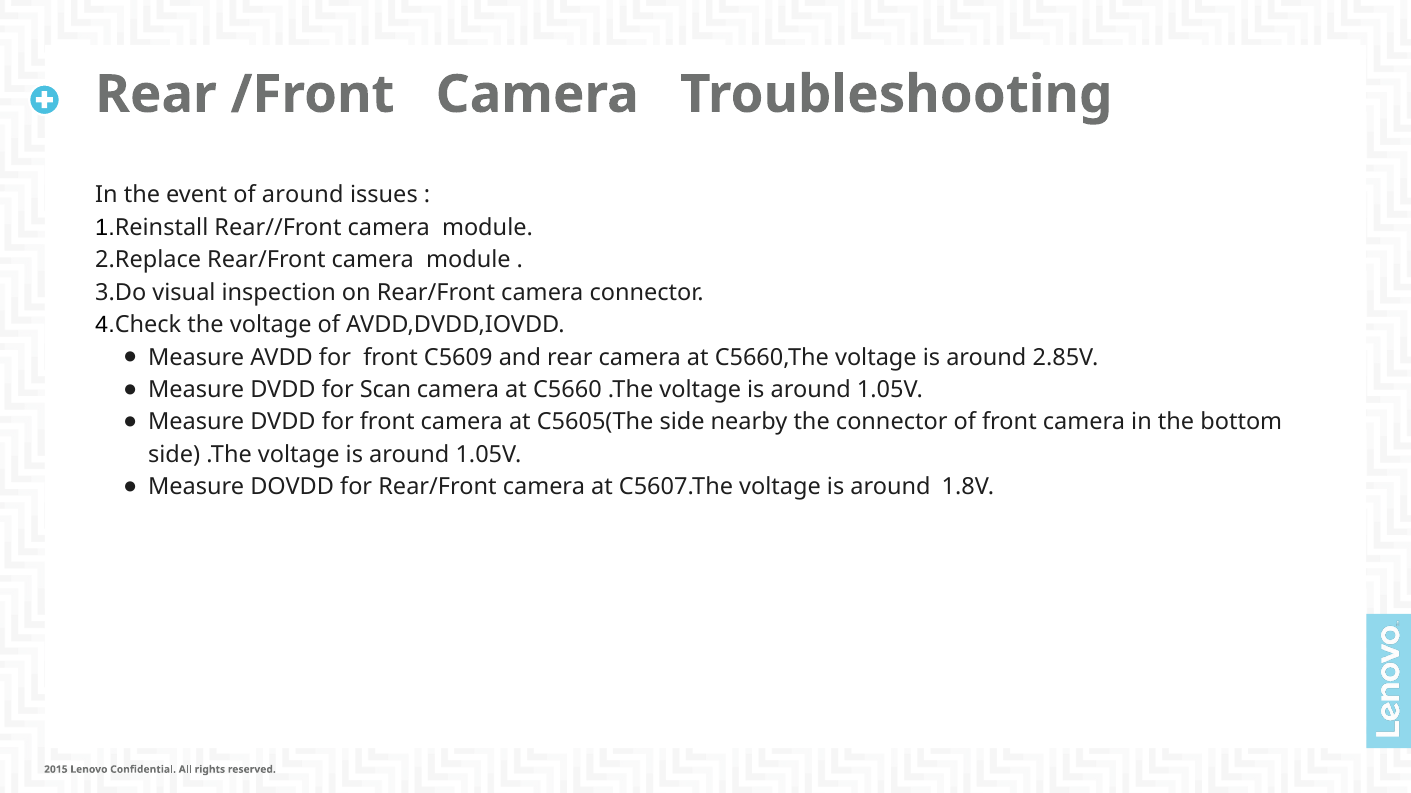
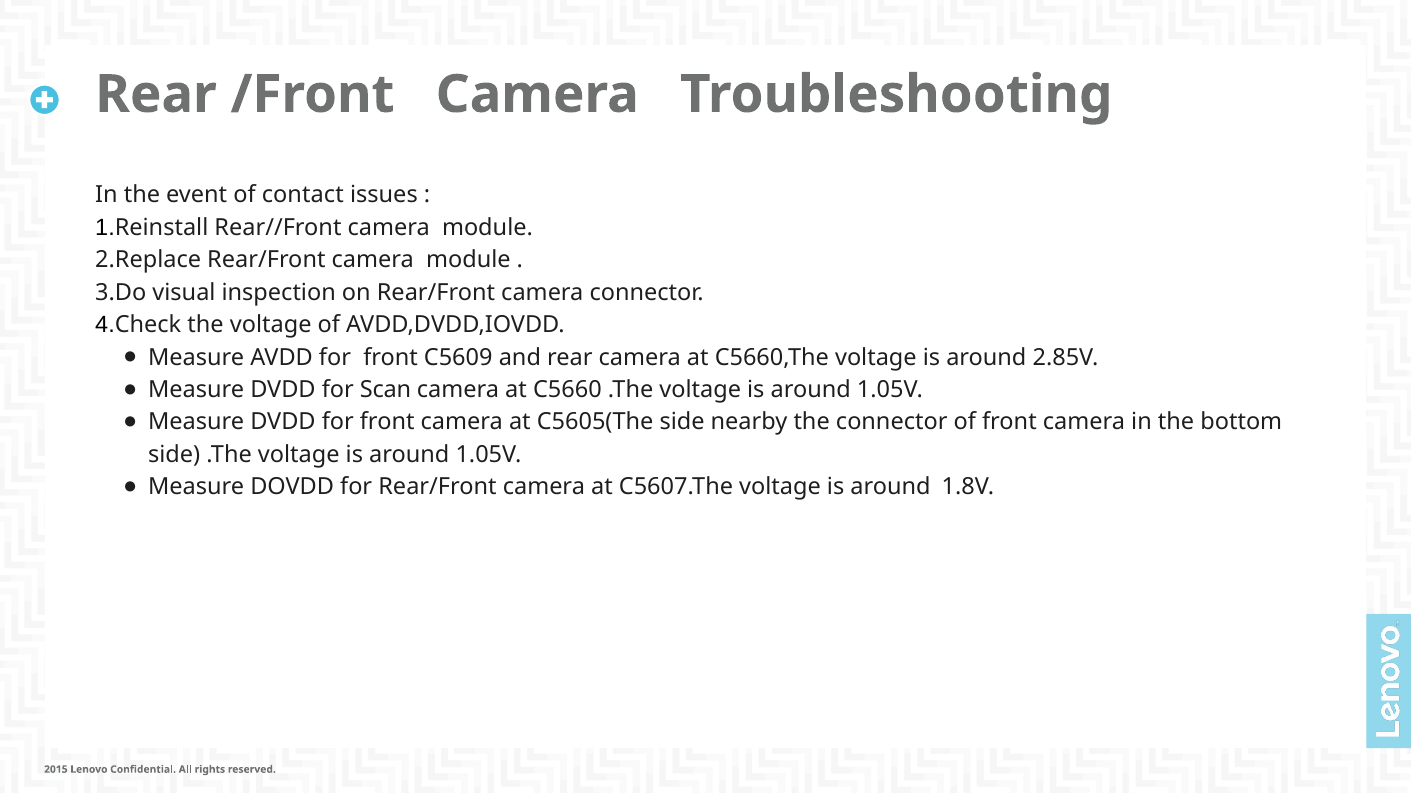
of around: around -> contact
